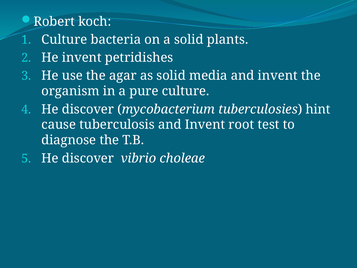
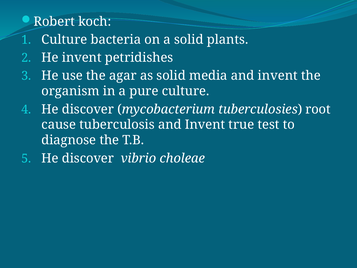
hint: hint -> root
root: root -> true
